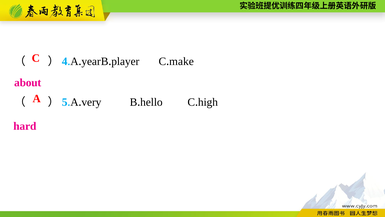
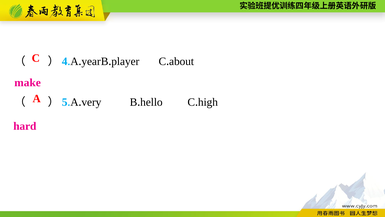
make: make -> about
about: about -> make
